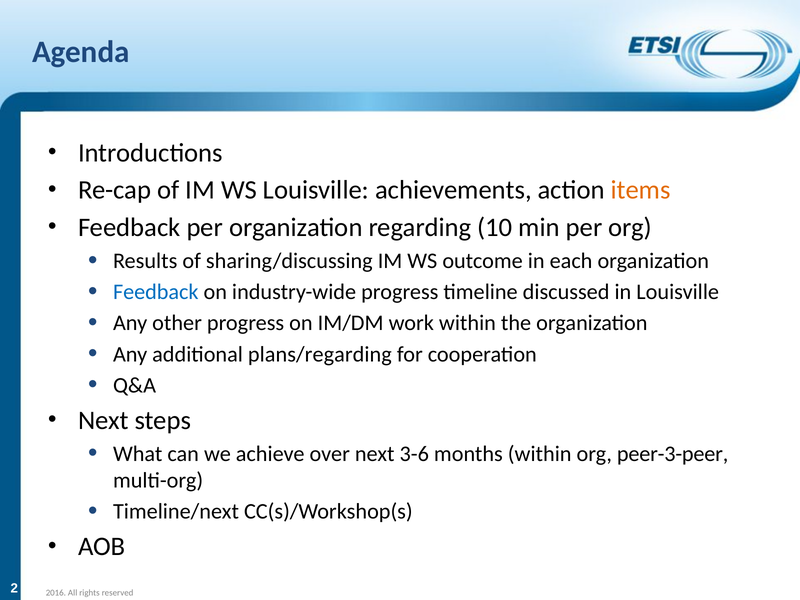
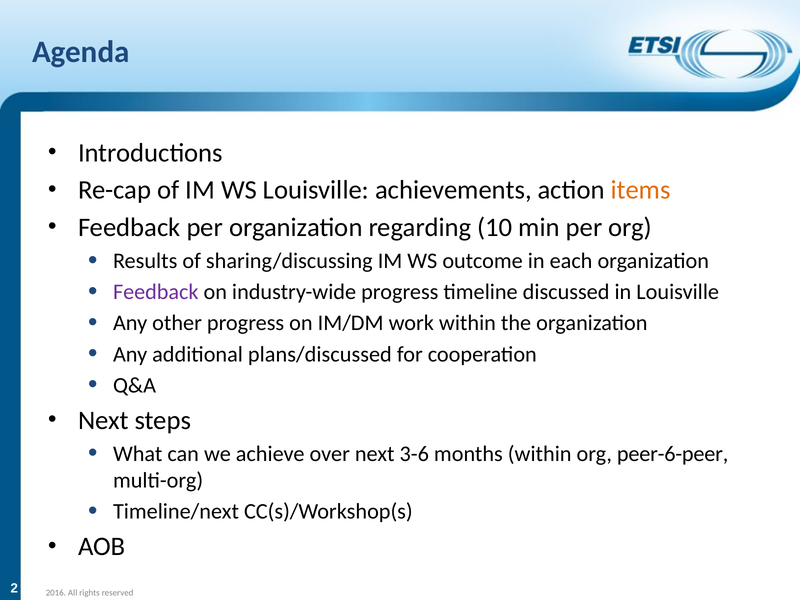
Feedback at (156, 292) colour: blue -> purple
plans/regarding: plans/regarding -> plans/discussed
peer-3-peer: peer-3-peer -> peer-6-peer
